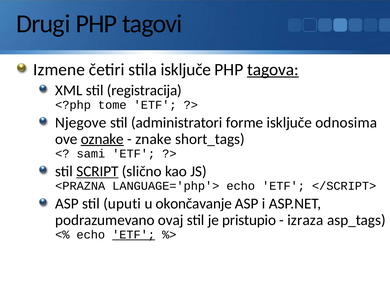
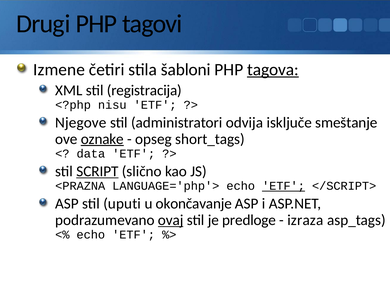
stila isključe: isključe -> šabloni
tome: tome -> nisu
forme: forme -> odvija
odnosima: odnosima -> smeštanje
znake: znake -> opseg
sami: sami -> data
ETF at (283, 186) underline: none -> present
ovaj underline: none -> present
pristupio: pristupio -> predloge
ETF at (134, 234) underline: present -> none
